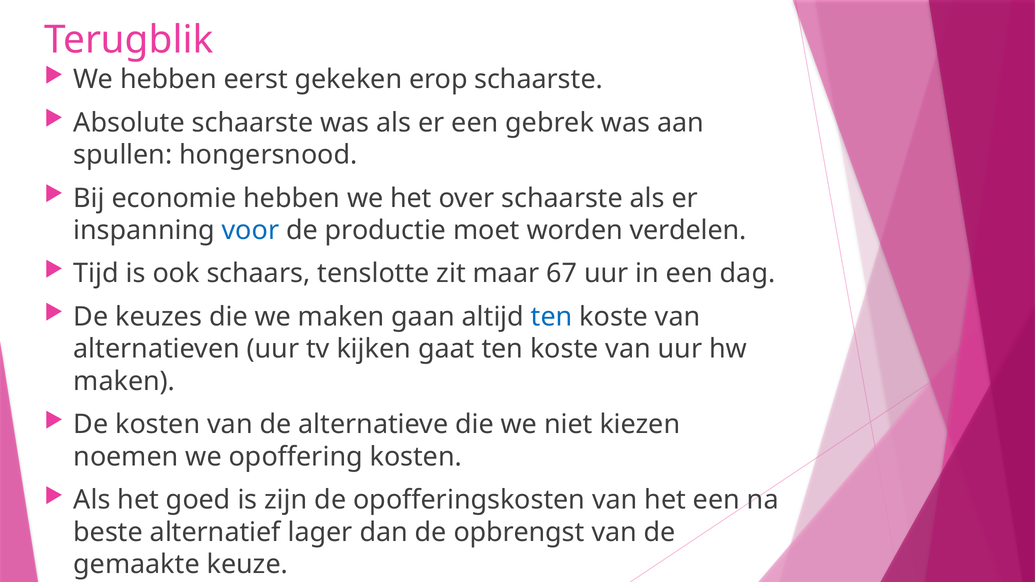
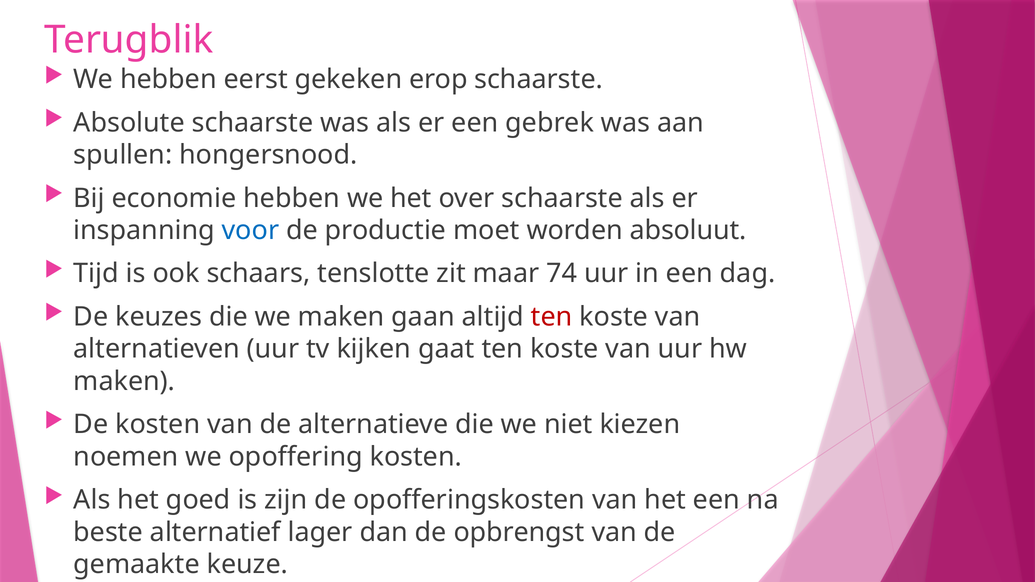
verdelen: verdelen -> absoluut
67: 67 -> 74
ten at (552, 317) colour: blue -> red
